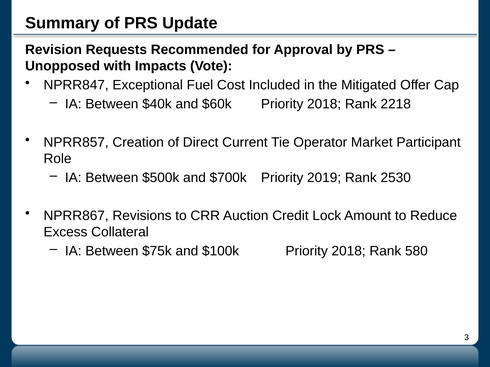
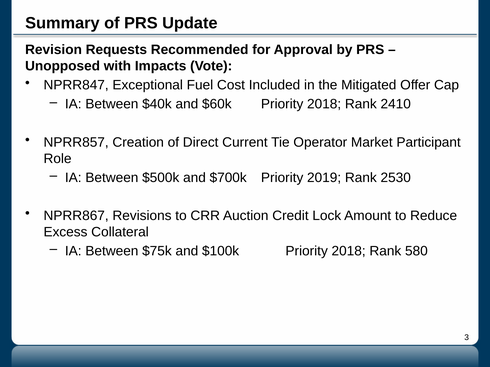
2218: 2218 -> 2410
